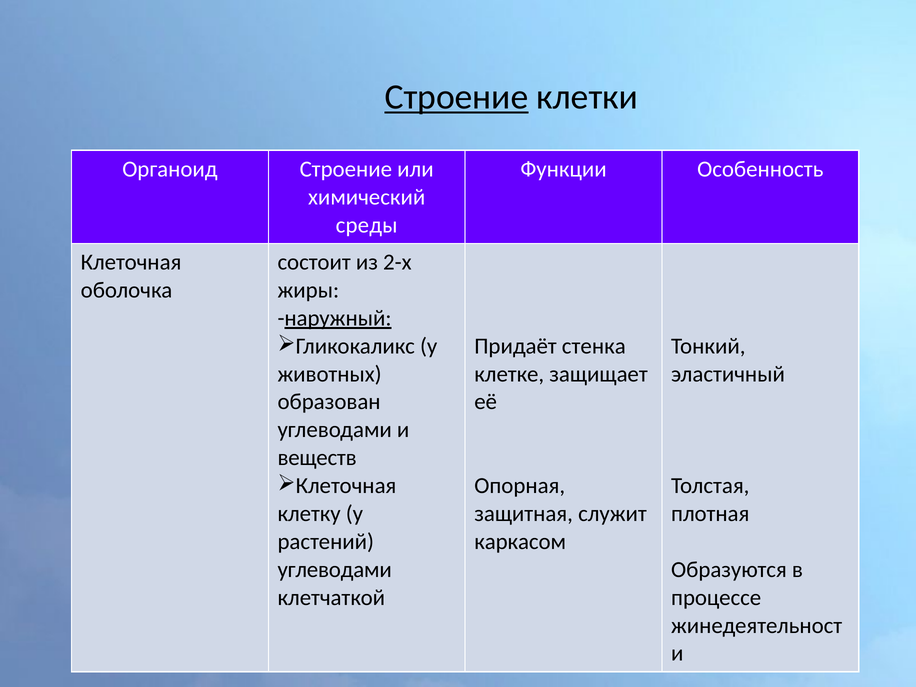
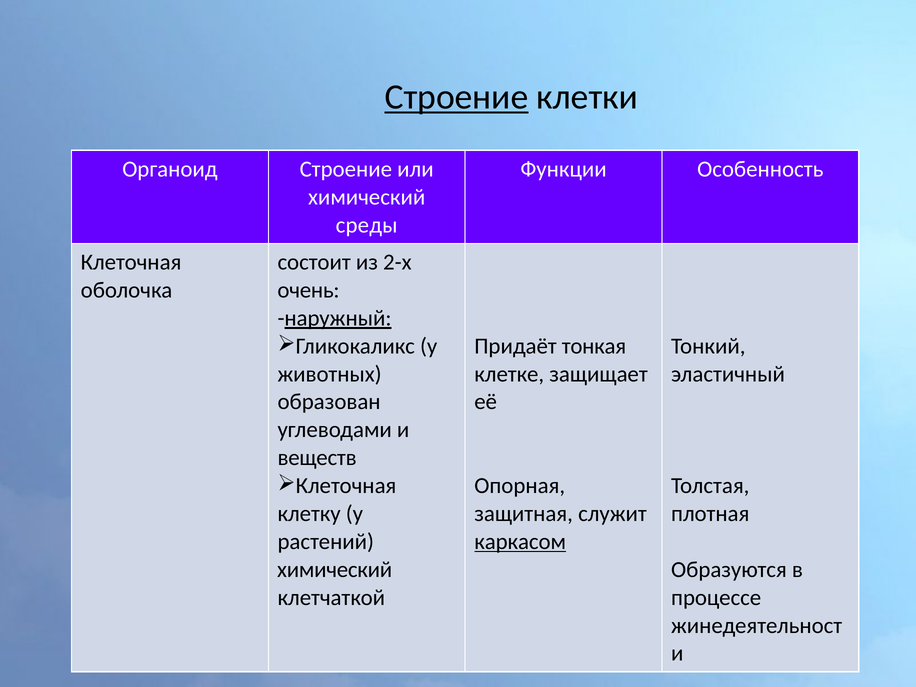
жиры: жиры -> очень
стенка: стенка -> тонкая
каркасом underline: none -> present
углеводами at (335, 570): углеводами -> химический
